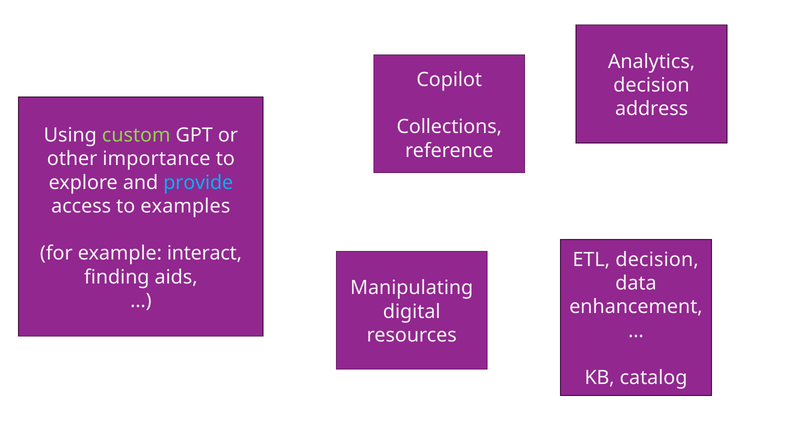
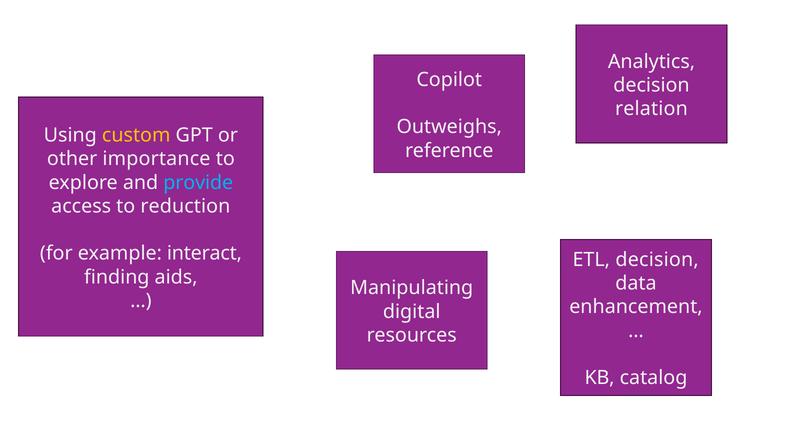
address: address -> relation
Collections: Collections -> Outweighs
custom colour: light green -> yellow
examples: examples -> reduction
